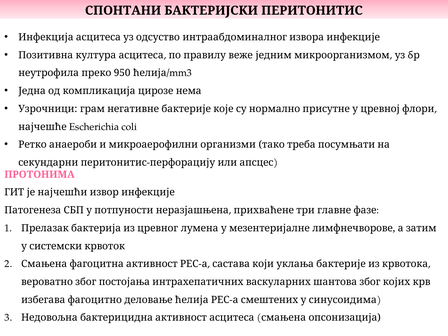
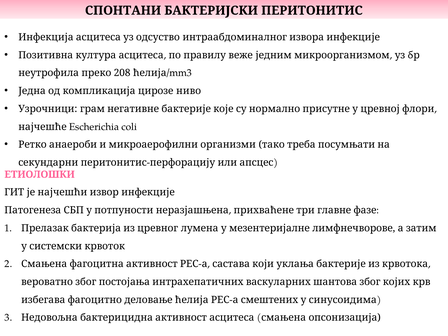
950: 950 -> 208
нема: нема -> ниво
ПРОТОНИМА: ПРОТОНИМА -> ЕТИОЛОШКИ
